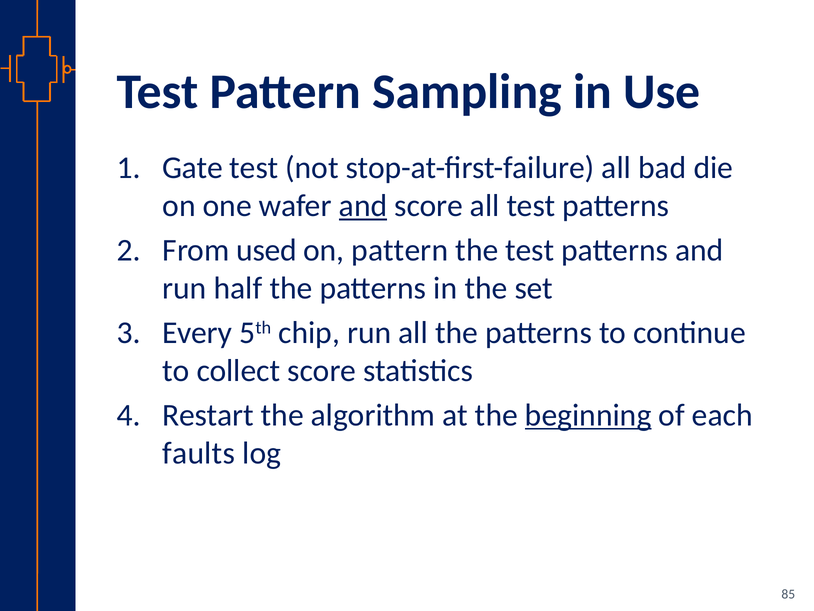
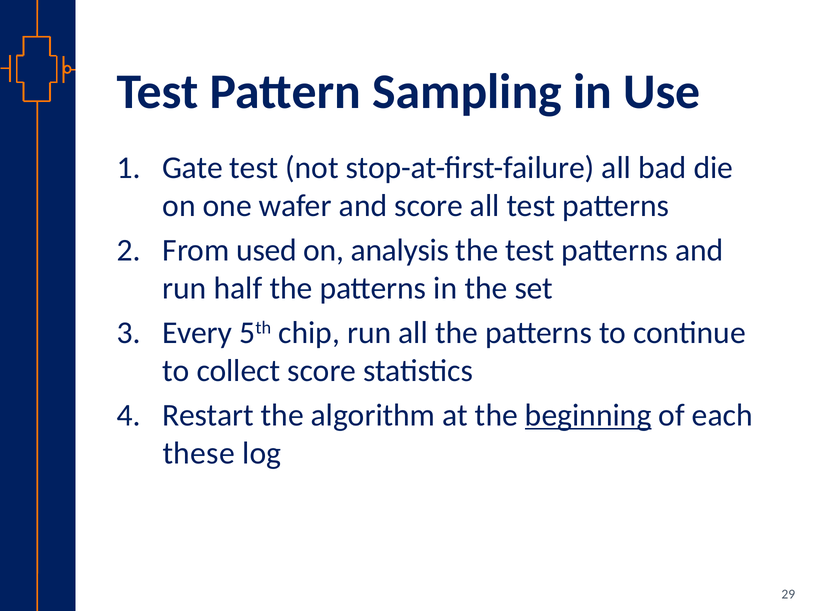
and at (363, 206) underline: present -> none
on pattern: pattern -> analysis
faults: faults -> these
85: 85 -> 29
